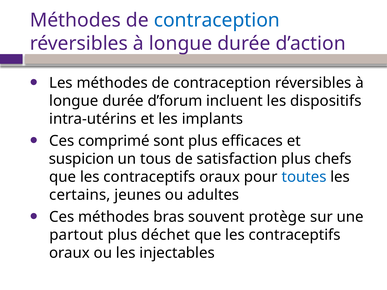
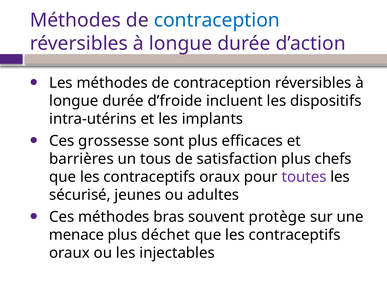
d’forum: d’forum -> d’froide
comprimé: comprimé -> grossesse
suspicion: suspicion -> barrières
toutes colour: blue -> purple
certains: certains -> sécurisé
partout: partout -> menace
